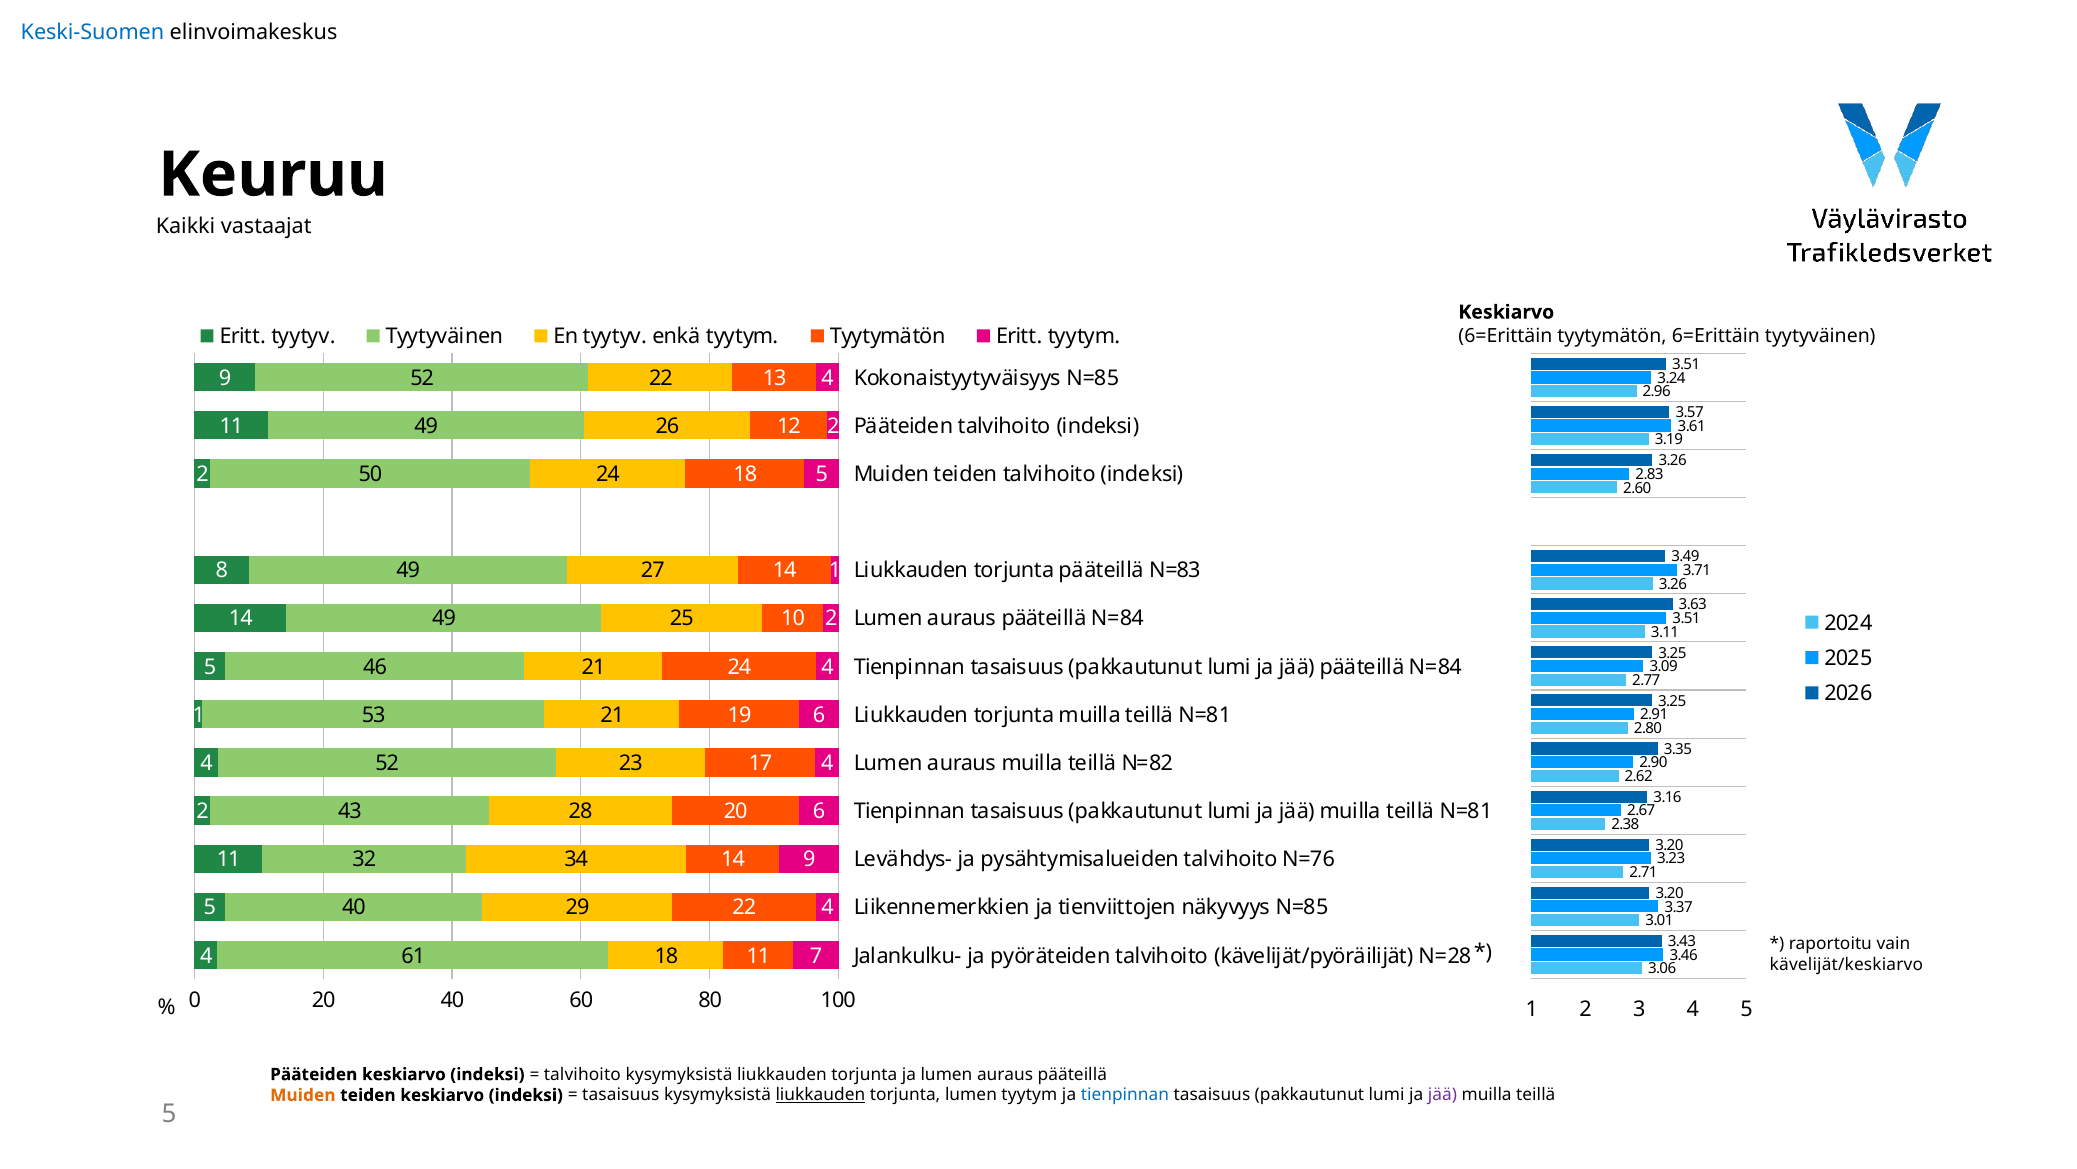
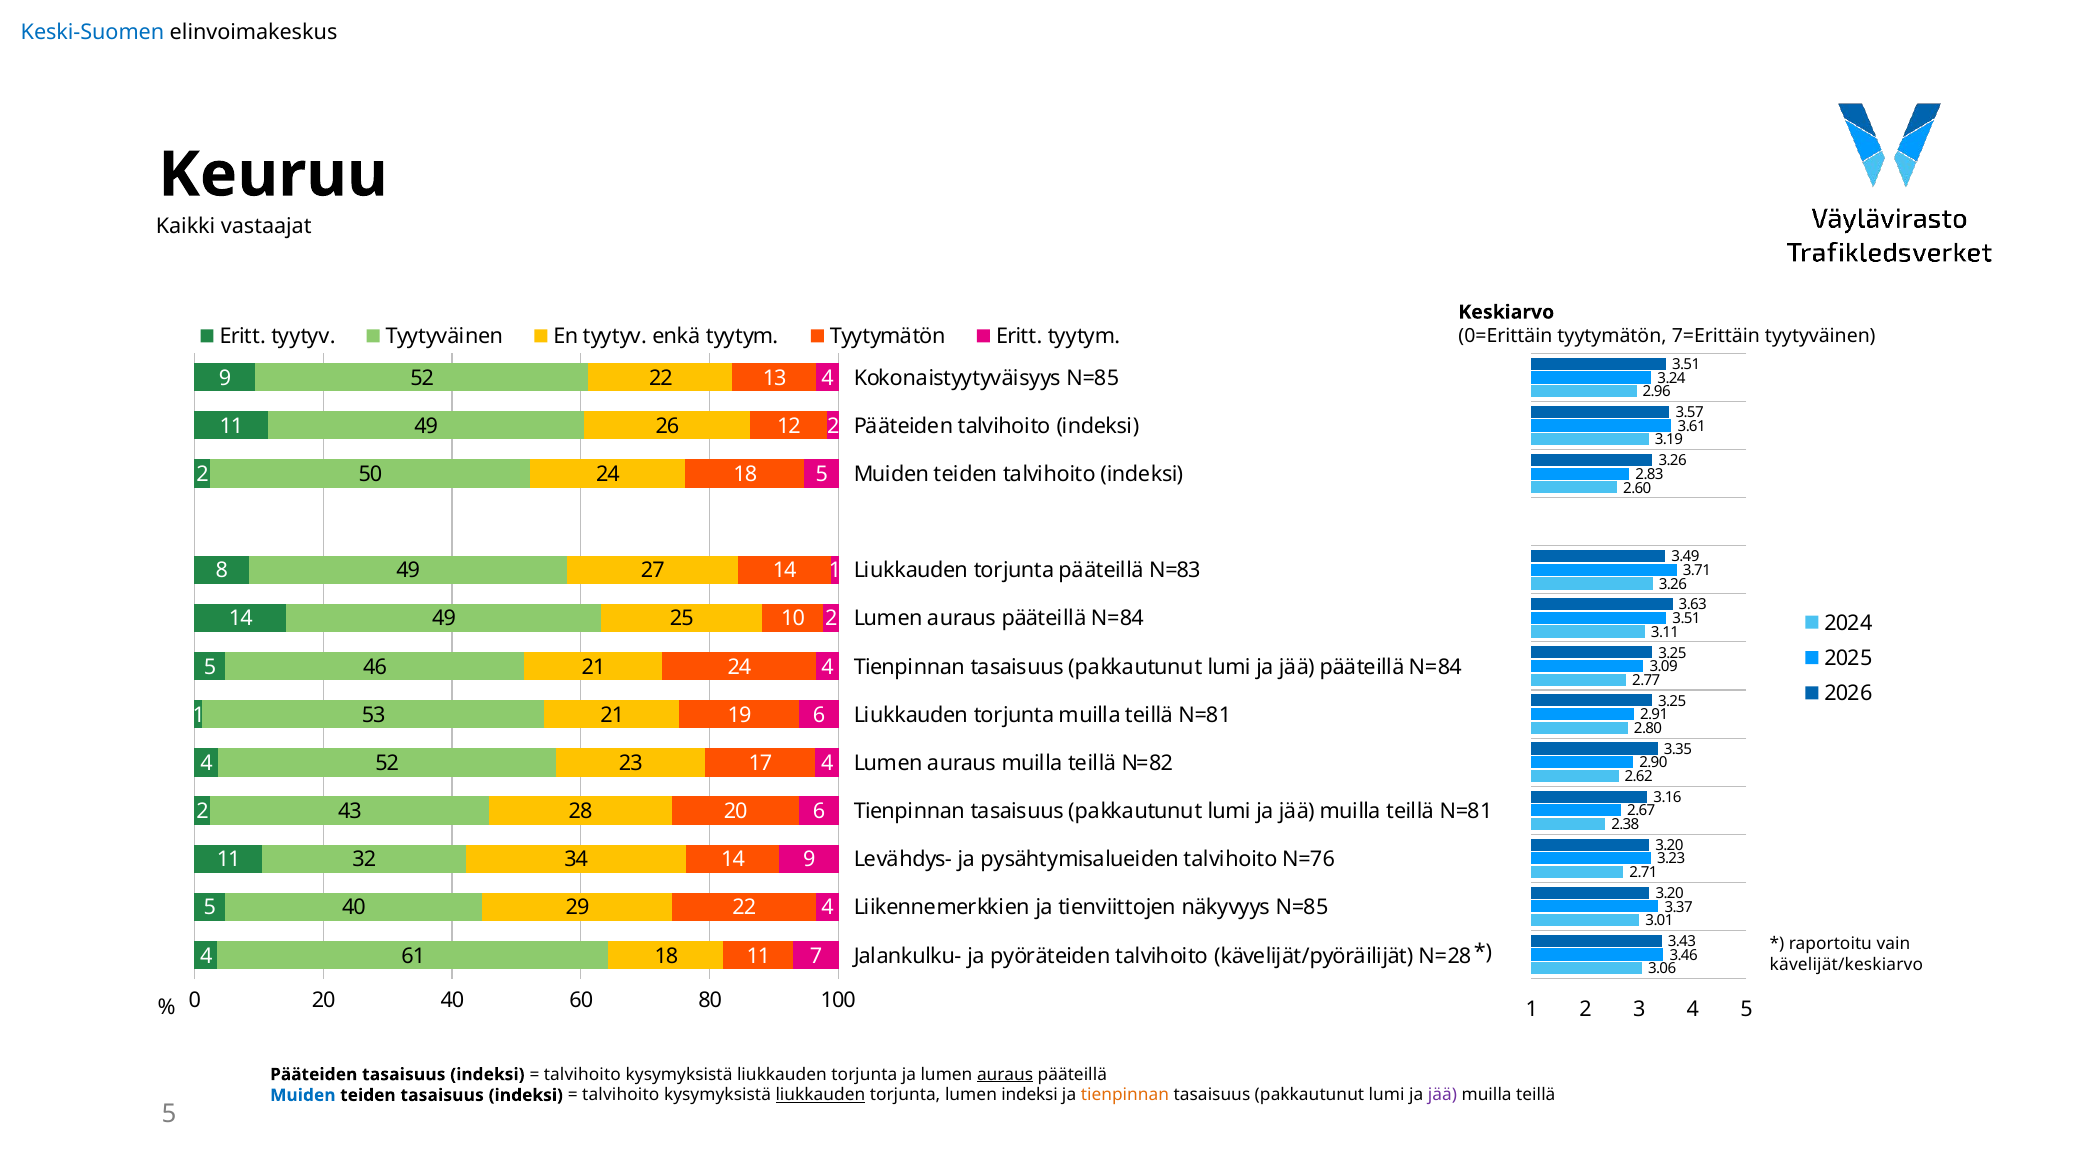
6=Erittäin at (1505, 335): 6=Erittäin -> 0=Erittäin
tyytymätön 6=Erittäin: 6=Erittäin -> 7=Erittäin
Pääteiden keskiarvo: keskiarvo -> tasaisuus
auraus at (1005, 1074) underline: none -> present
Muiden at (303, 1095) colour: orange -> blue
teiden keskiarvo: keskiarvo -> tasaisuus
tasaisuus at (621, 1095): tasaisuus -> talvihoito
lumen tyytym: tyytym -> indeksi
tienpinnan at (1125, 1095) colour: blue -> orange
